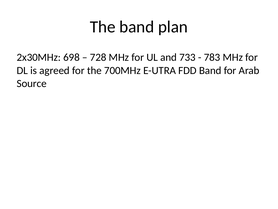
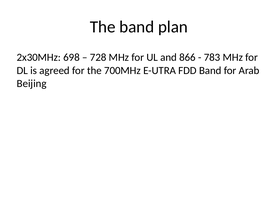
733: 733 -> 866
Source: Source -> Beijing
